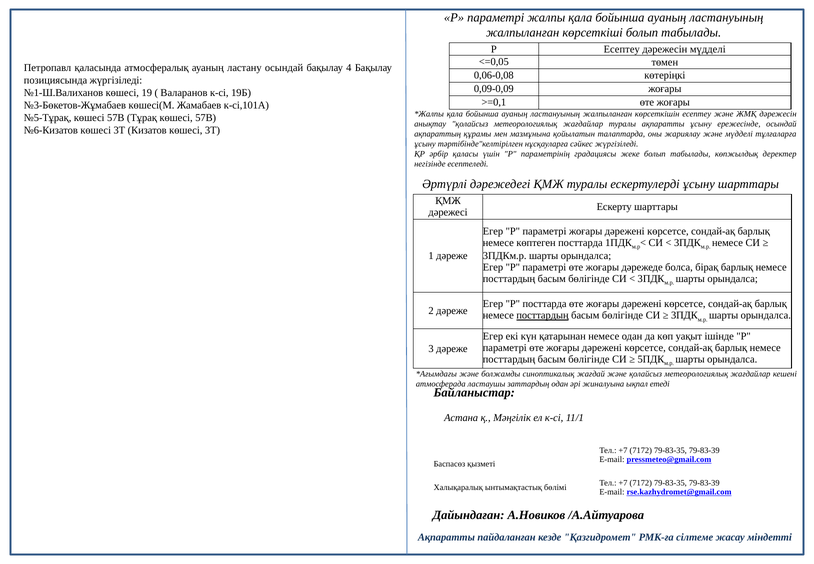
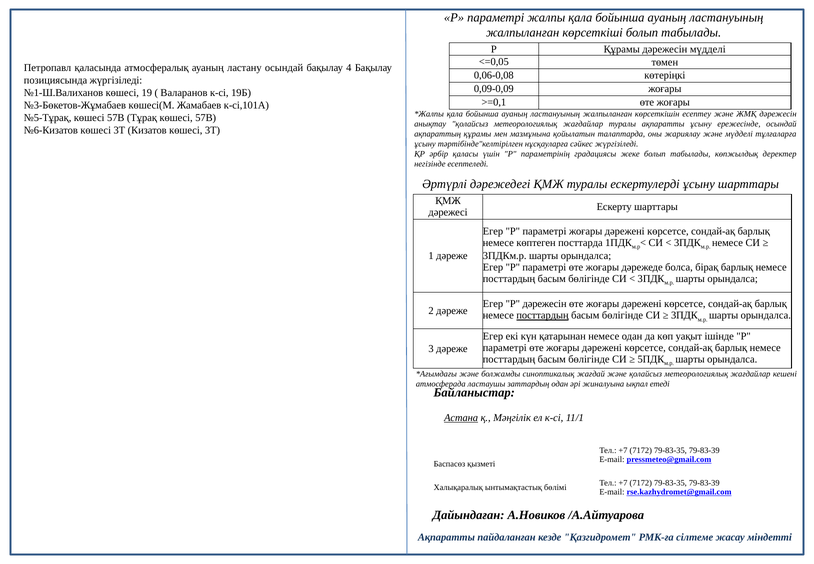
Р Есептеу: Есептеу -> Құрамы
Р посттарда: посттарда -> дәрежесін
Астана underline: none -> present
